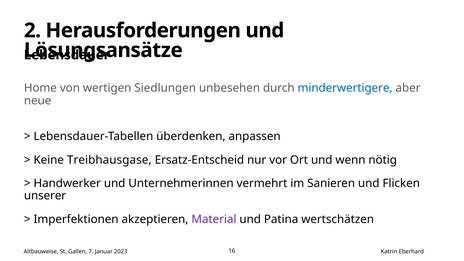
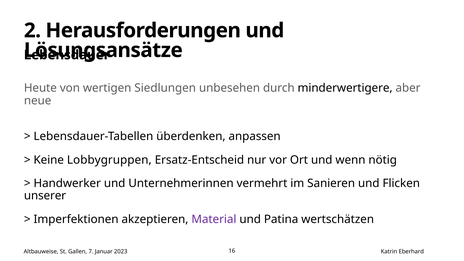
Home: Home -> Heute
minderwertigere colour: blue -> black
Treibhausgase: Treibhausgase -> Lobbygruppen
